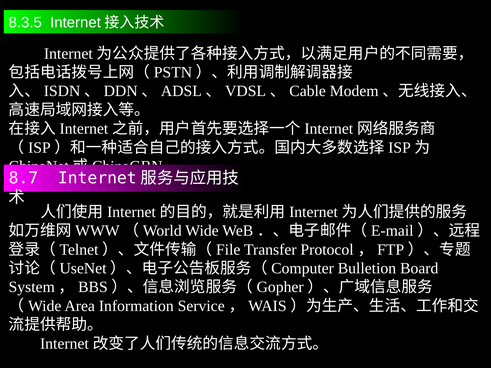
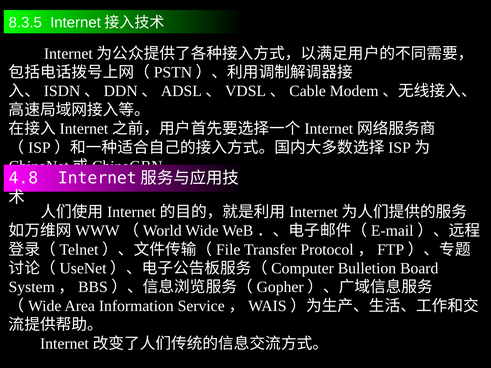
8.7: 8.7 -> 4.8
